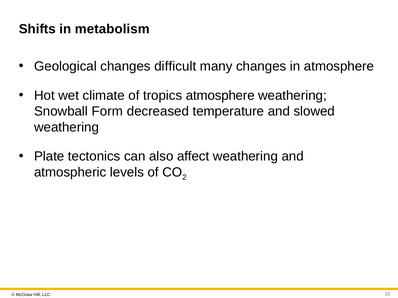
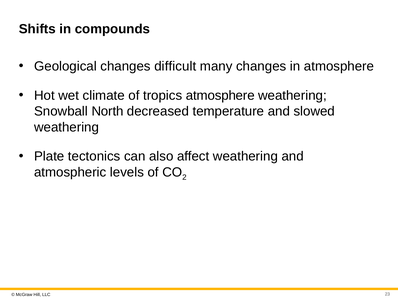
metabolism: metabolism -> compounds
Form: Form -> North
